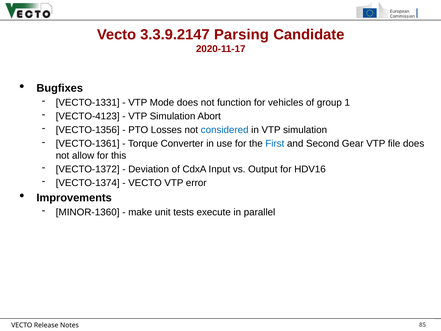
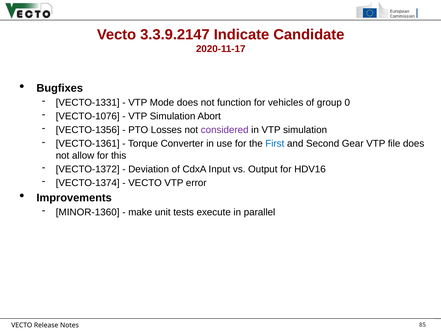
Parsing: Parsing -> Indicate
1: 1 -> 0
VECTO-4123: VECTO-4123 -> VECTO-1076
considered colour: blue -> purple
